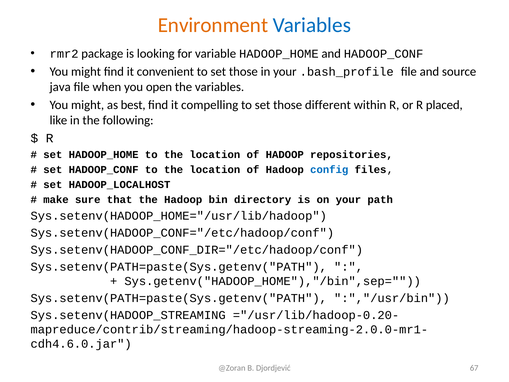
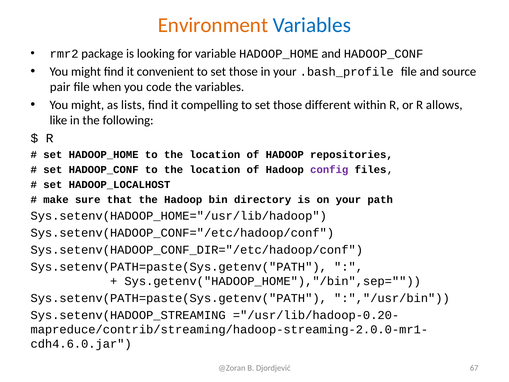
java: java -> pair
open: open -> code
best: best -> lists
placed: placed -> allows
config colour: blue -> purple
